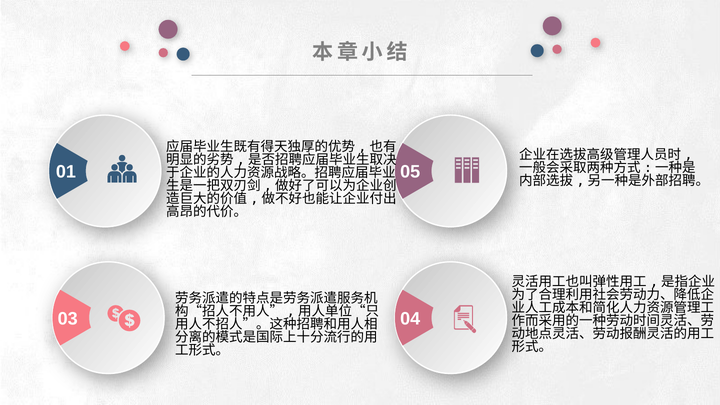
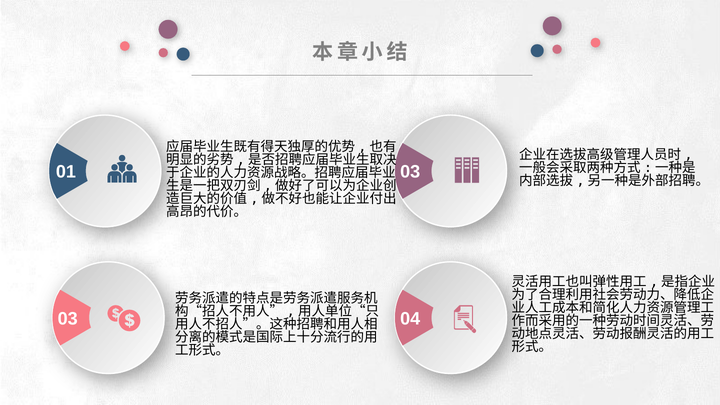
01 05: 05 -> 03
